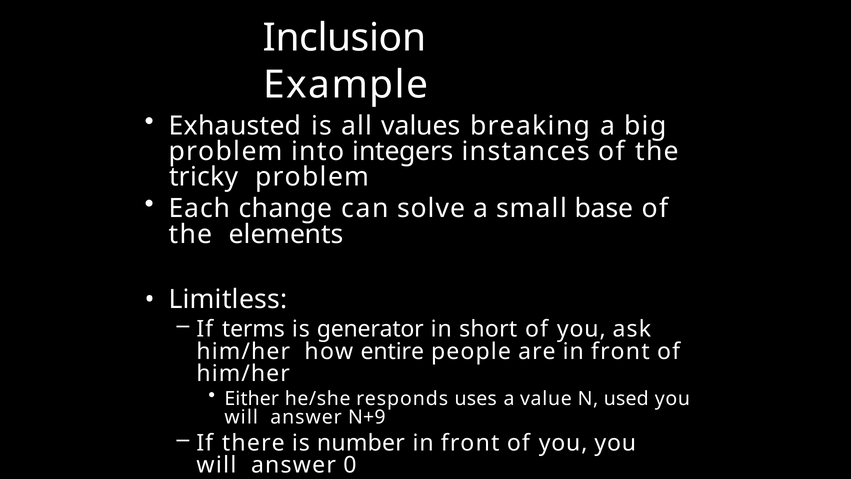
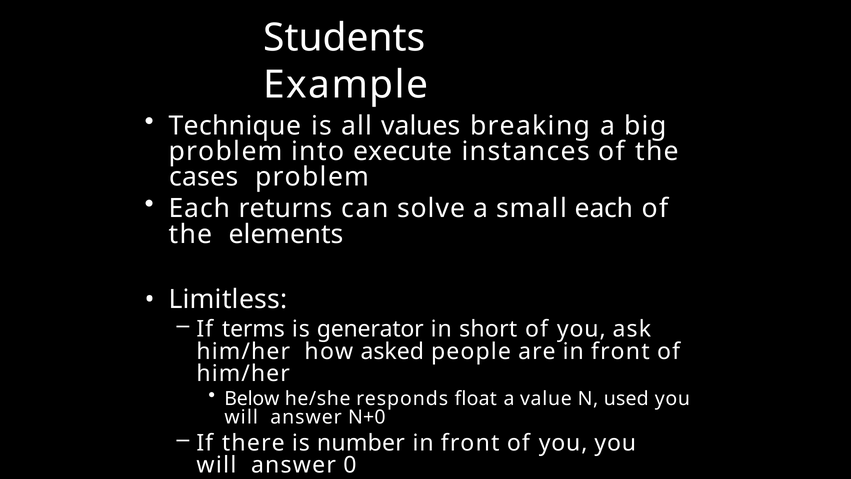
Inclusion: Inclusion -> Students
Exhausted: Exhausted -> Technique
integers: integers -> execute
tricky: tricky -> cases
change: change -> returns
small base: base -> each
entire: entire -> asked
Either: Either -> Below
uses: uses -> float
N+9: N+9 -> N+0
